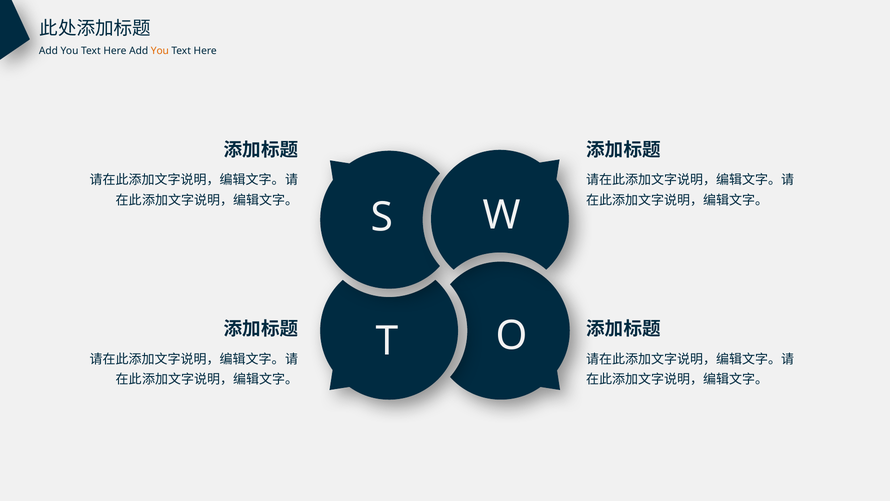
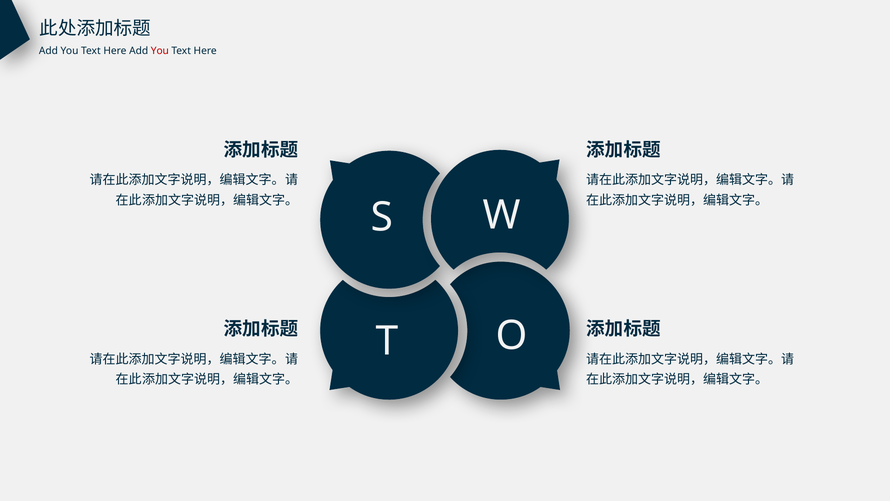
You at (160, 51) colour: orange -> red
